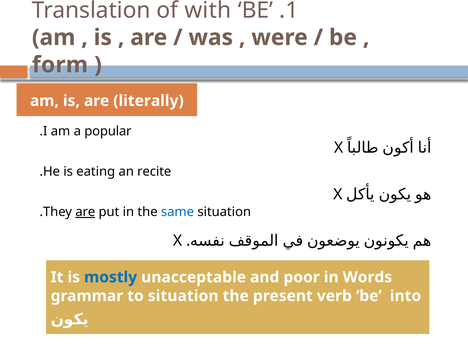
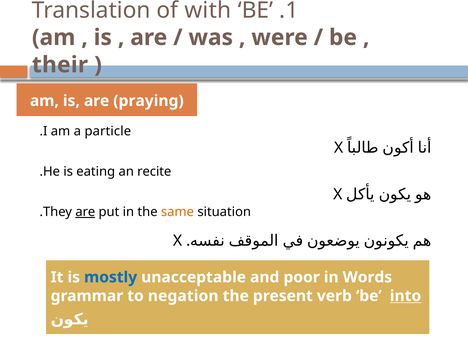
form: form -> their
literally: literally -> praying
popular: popular -> particle
same colour: blue -> orange
to situation: situation -> negation
into underline: none -> present
